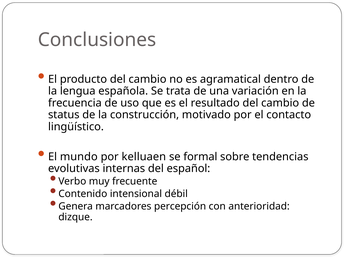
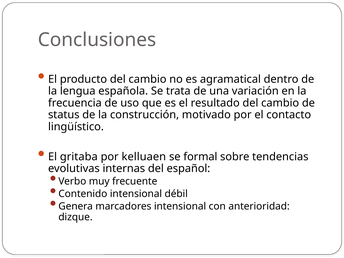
mundo: mundo -> gritaba
marcadores percepción: percepción -> intensional
